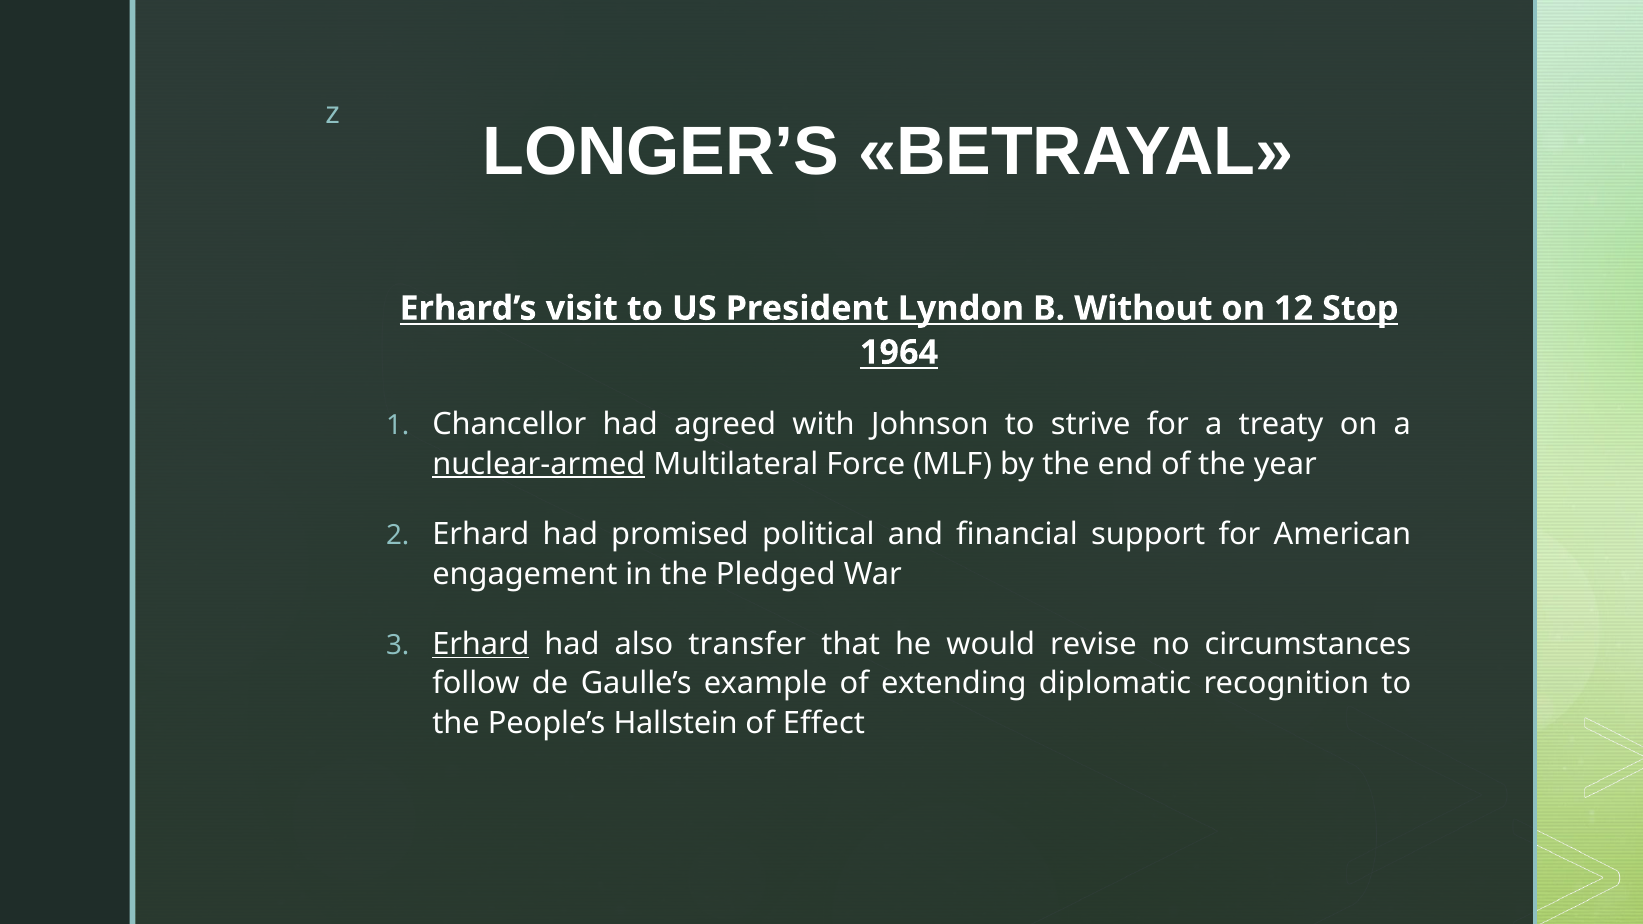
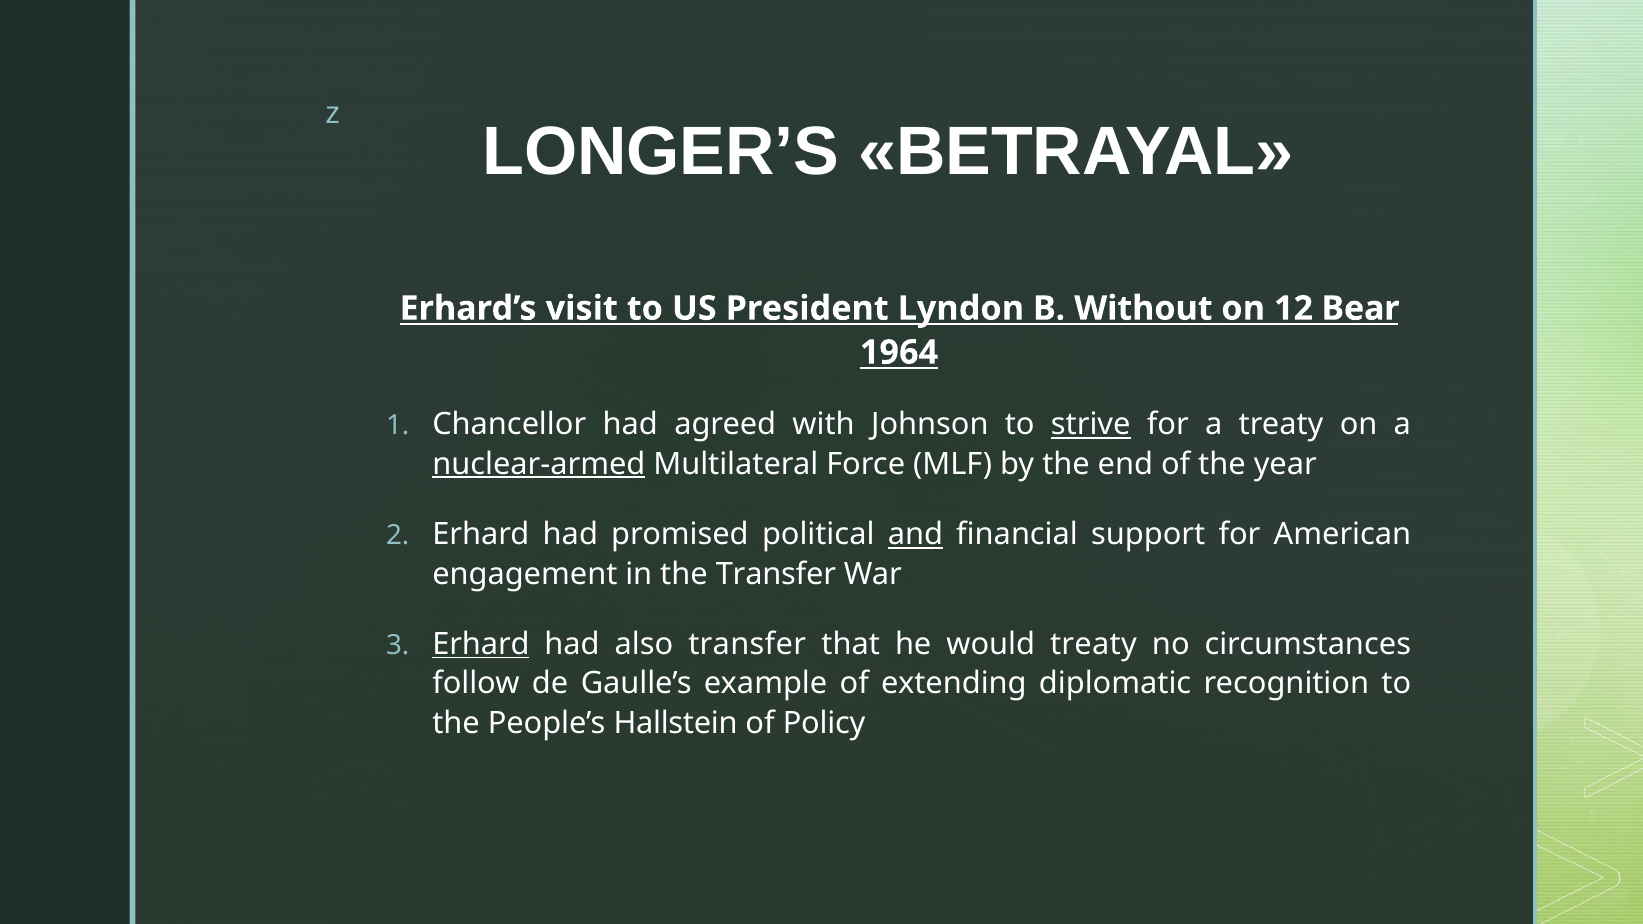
Stop: Stop -> Bear
strive underline: none -> present
and underline: none -> present
the Pledged: Pledged -> Transfer
would revise: revise -> treaty
Effect: Effect -> Policy
